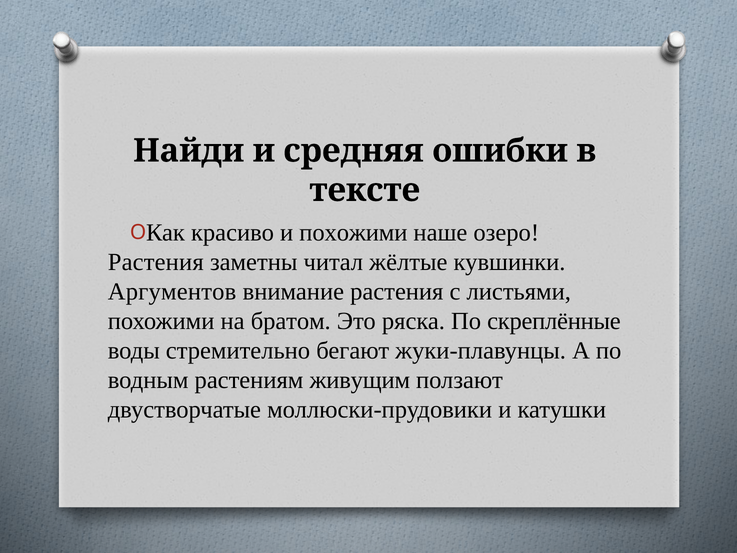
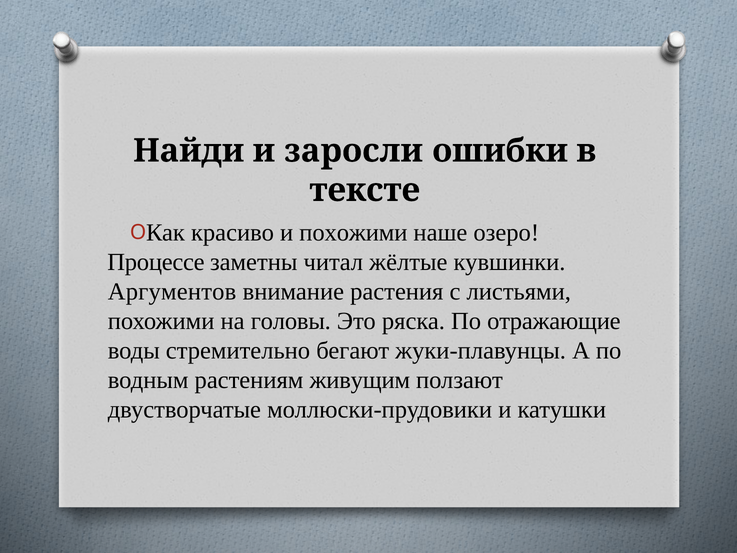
средняя: средняя -> заросли
Растения at (156, 262): Растения -> Процессе
братом: братом -> головы
скреплённые: скреплённые -> отражающие
